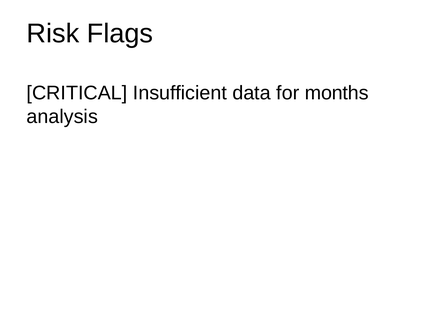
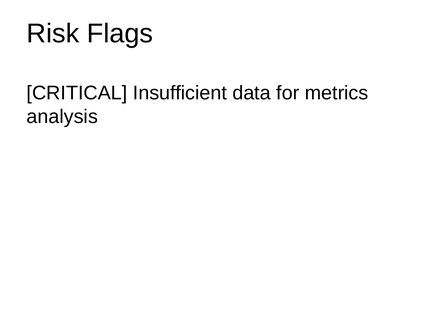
months: months -> metrics
